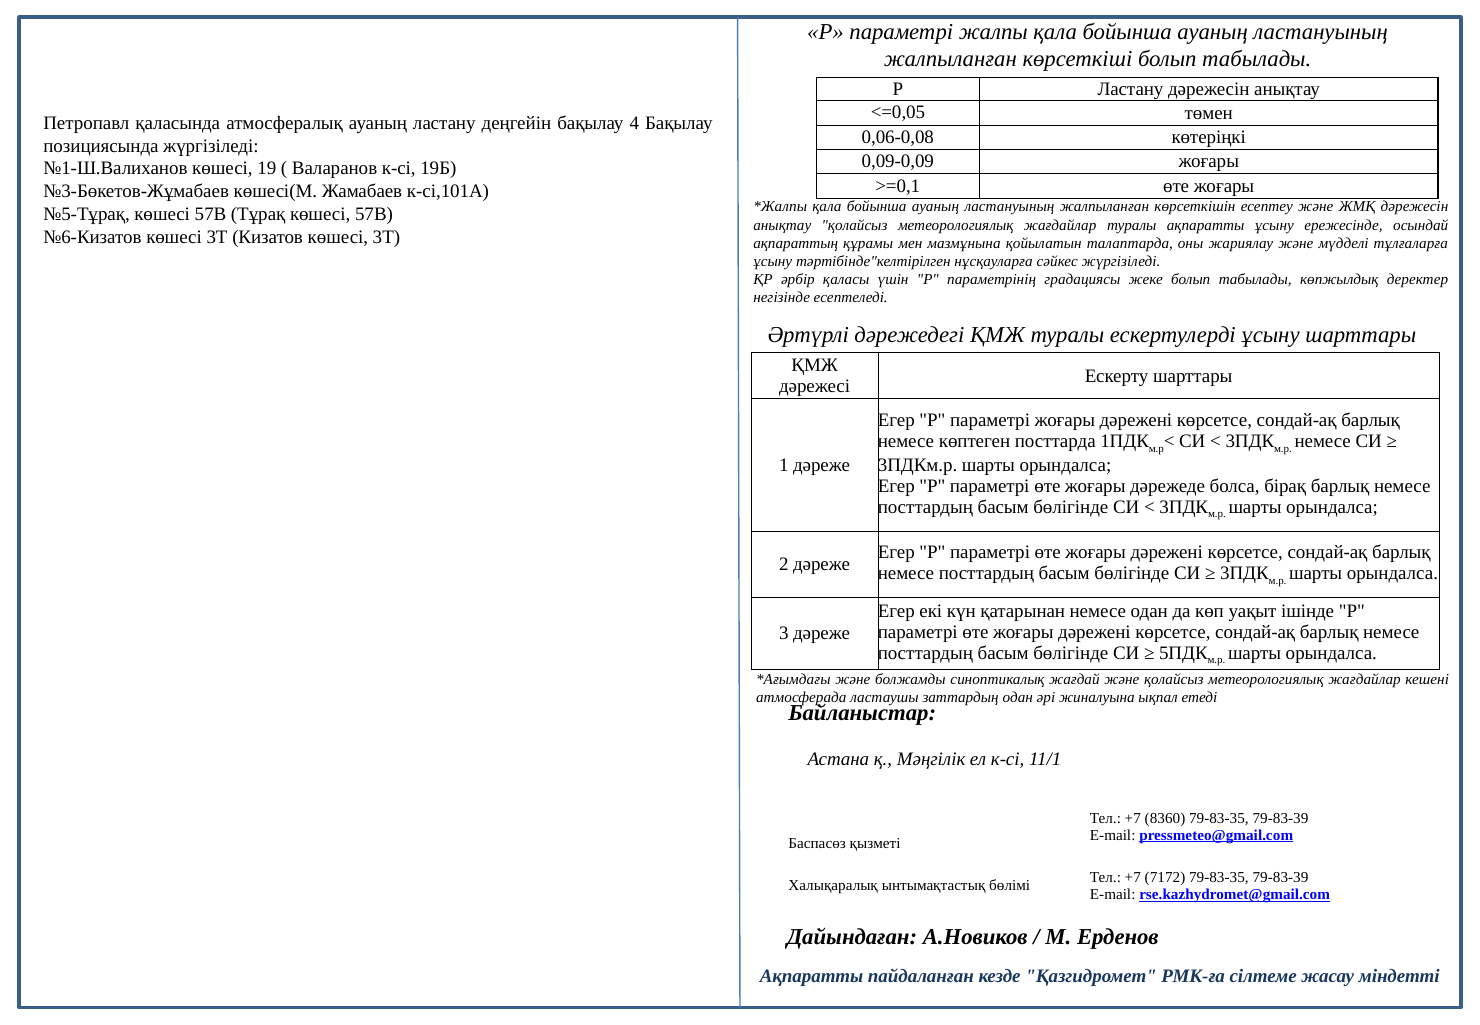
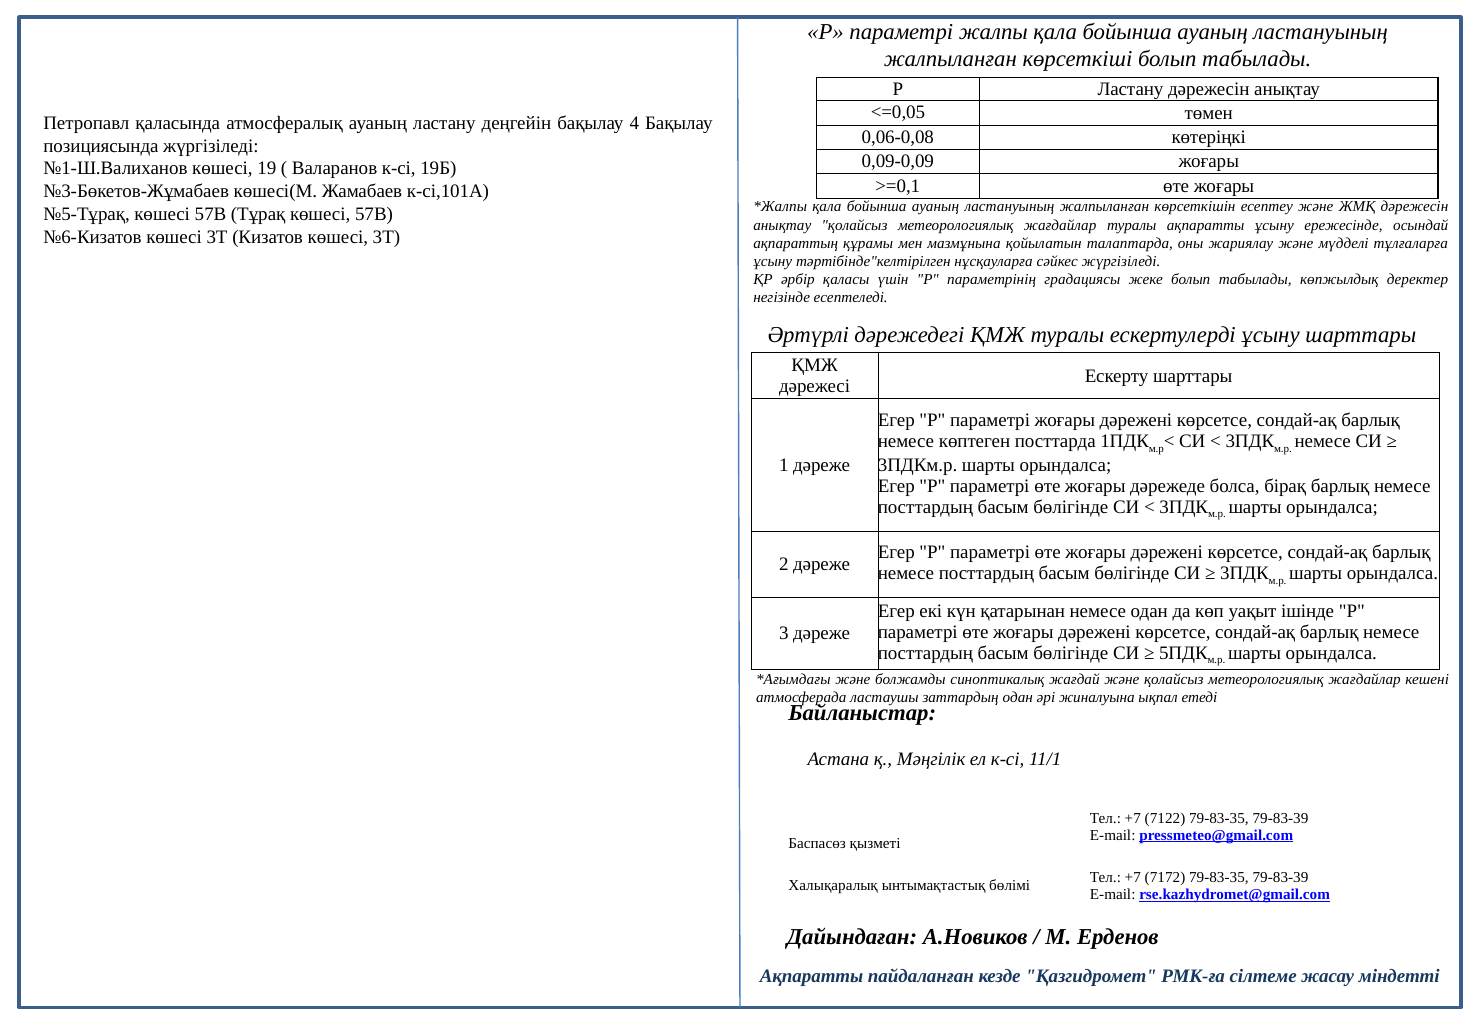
8360: 8360 -> 7122
